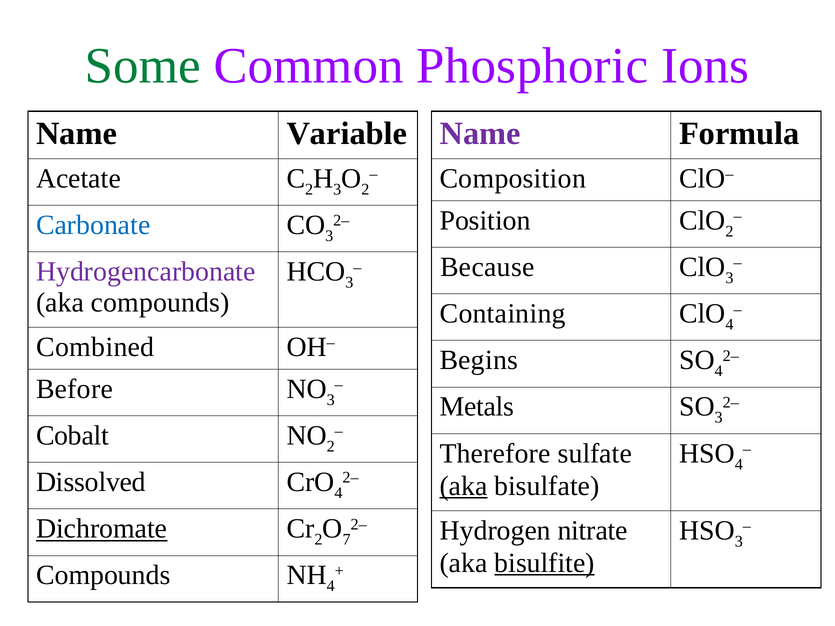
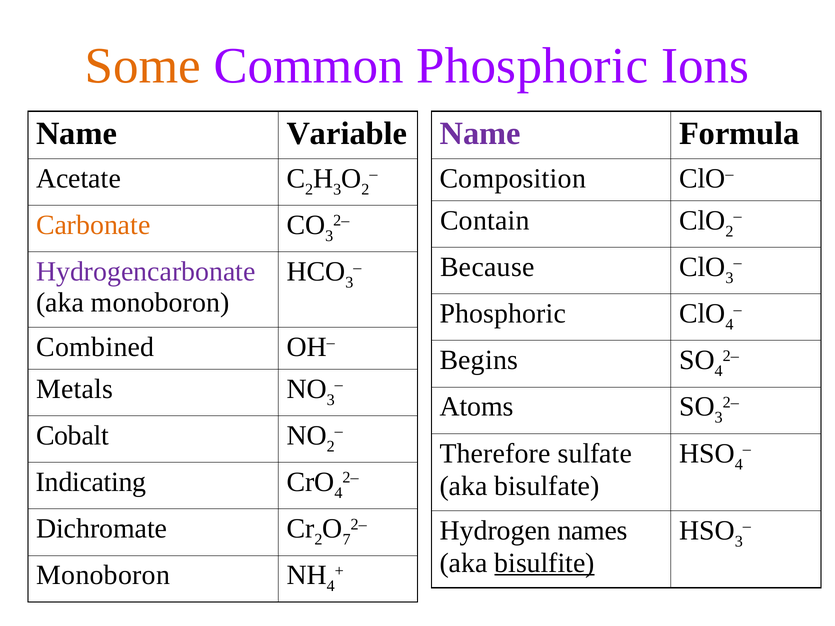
Some colour: green -> orange
Position: Position -> Contain
Carbonate colour: blue -> orange
aka compounds: compounds -> monoboron
Containing at (503, 314): Containing -> Phosphoric
Before: Before -> Metals
Metals: Metals -> Atoms
Dissolved: Dissolved -> Indicating
aka at (464, 486) underline: present -> none
Dichromate underline: present -> none
nitrate: nitrate -> names
Compounds at (103, 576): Compounds -> Monoboron
